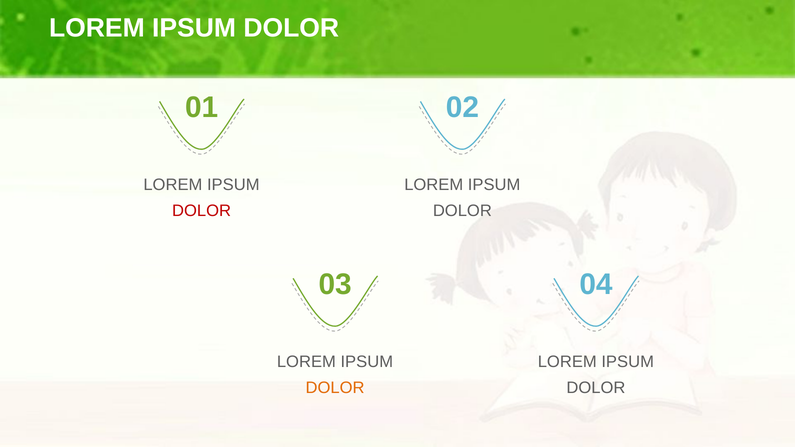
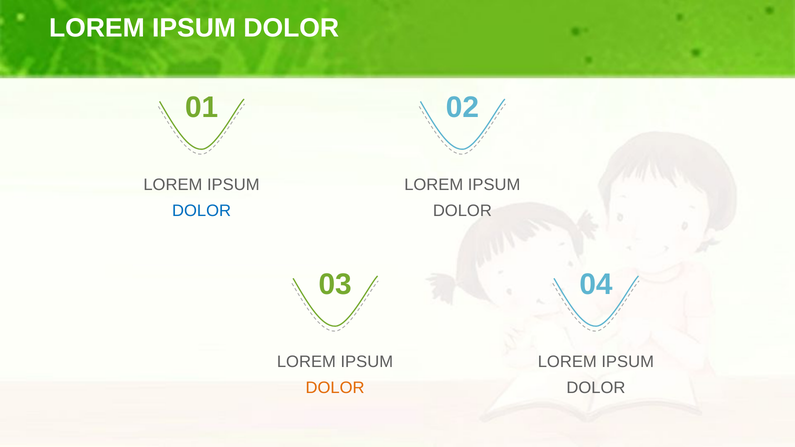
DOLOR at (202, 211) colour: red -> blue
